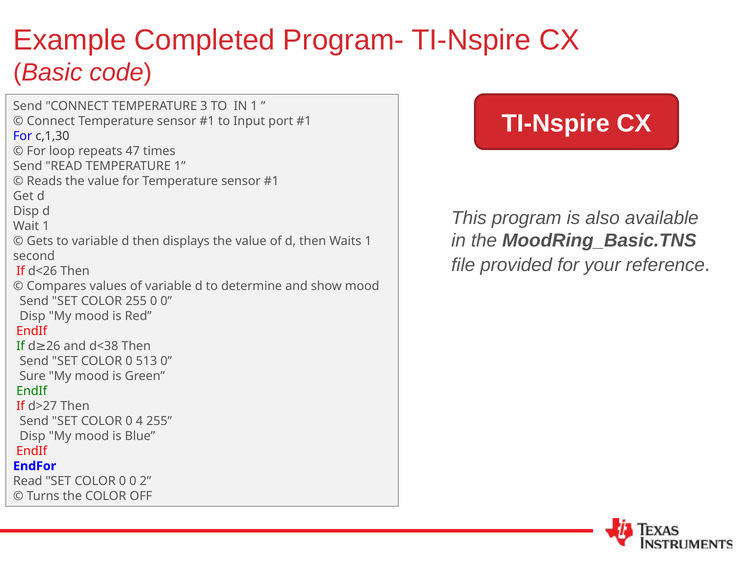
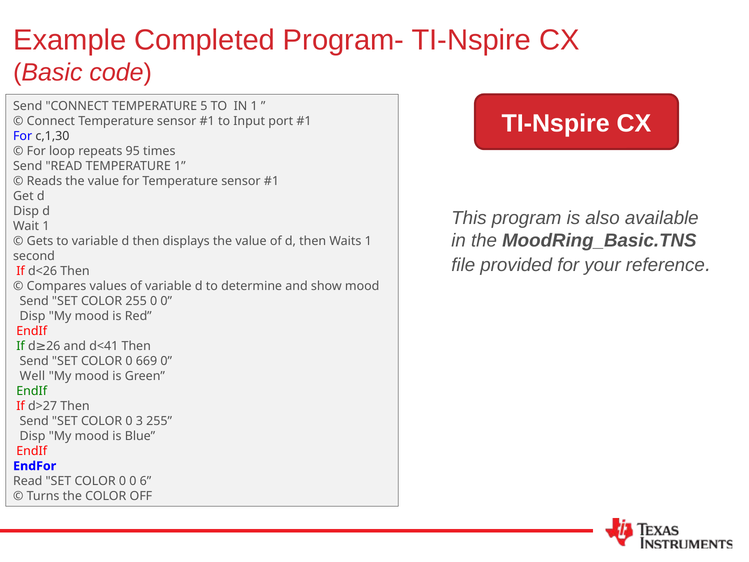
3: 3 -> 5
47: 47 -> 95
d<38: d<38 -> d<41
513: 513 -> 669
Sure: Sure -> Well
4: 4 -> 3
2: 2 -> 6
